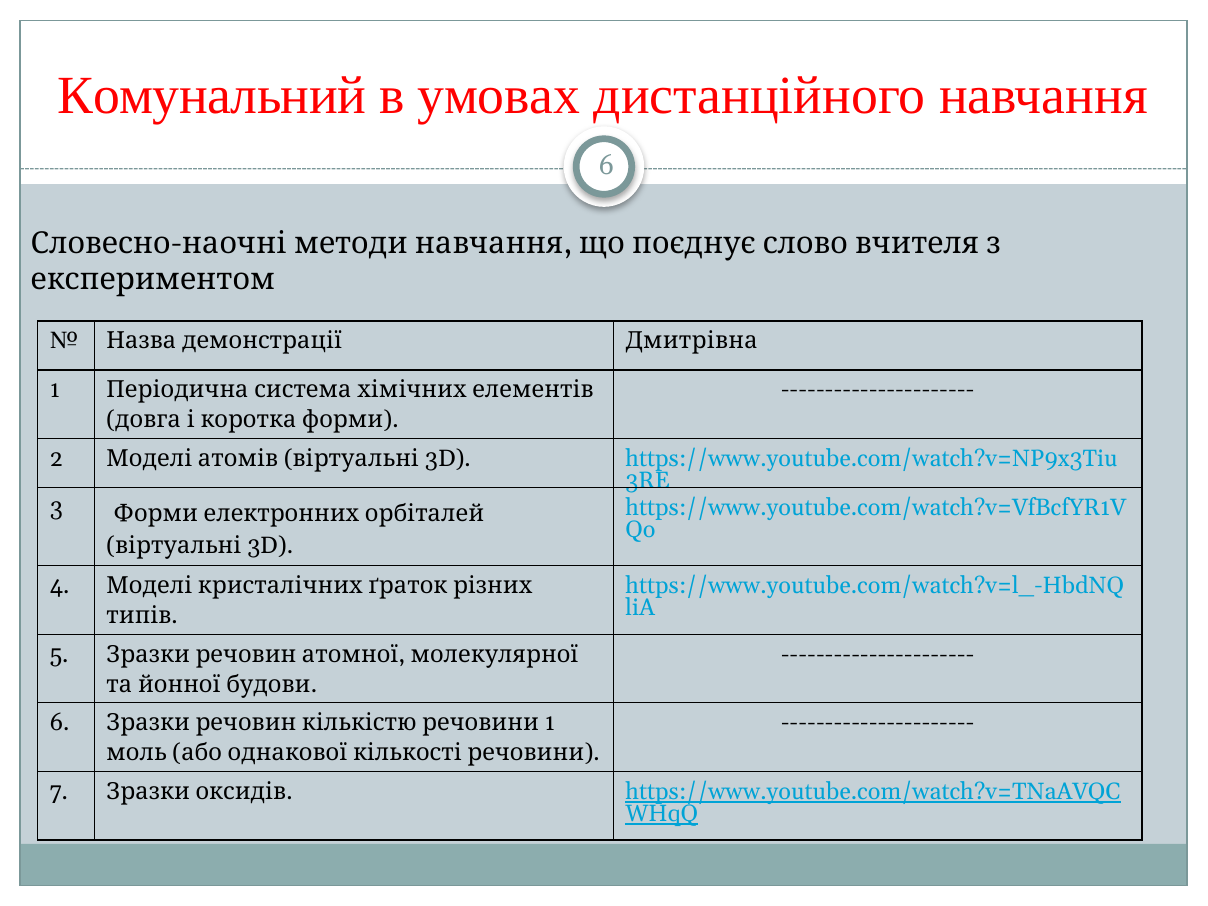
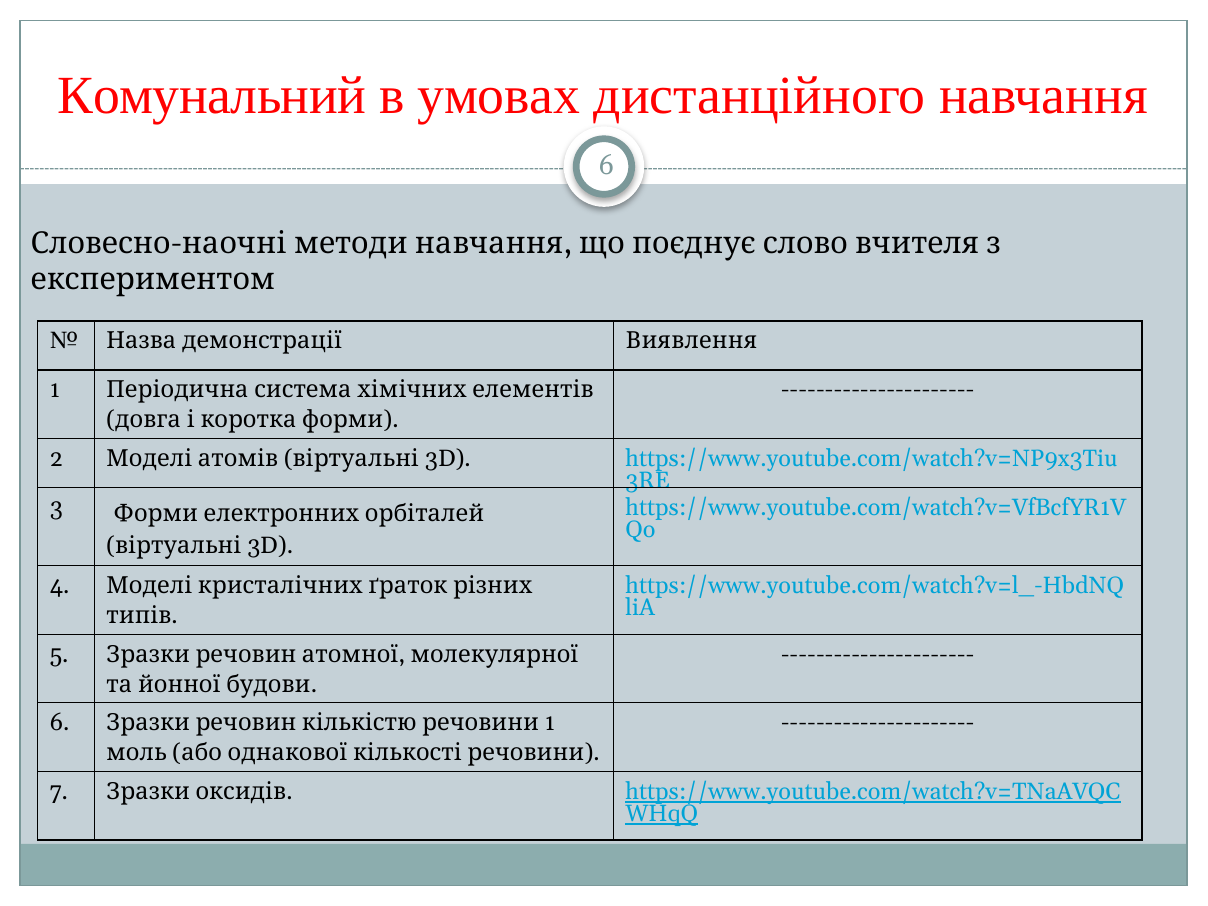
Дмитрівна: Дмитрівна -> Виявлення
